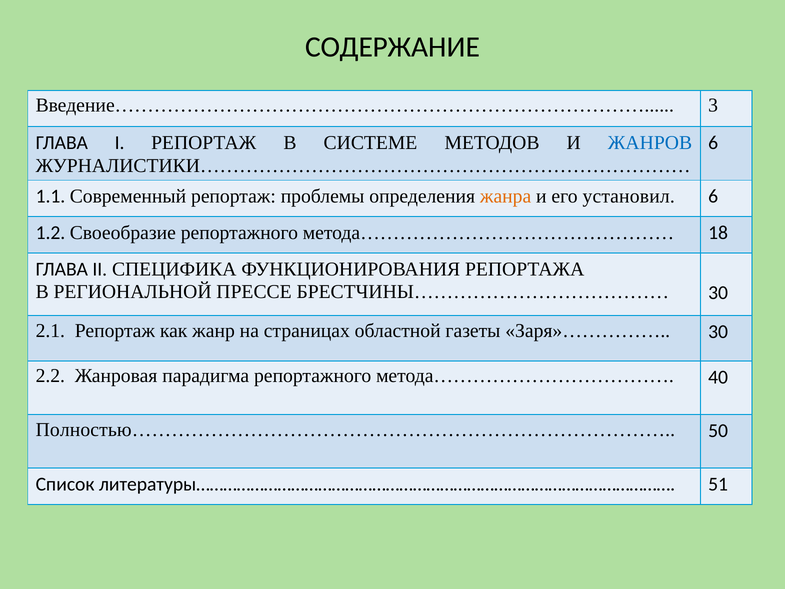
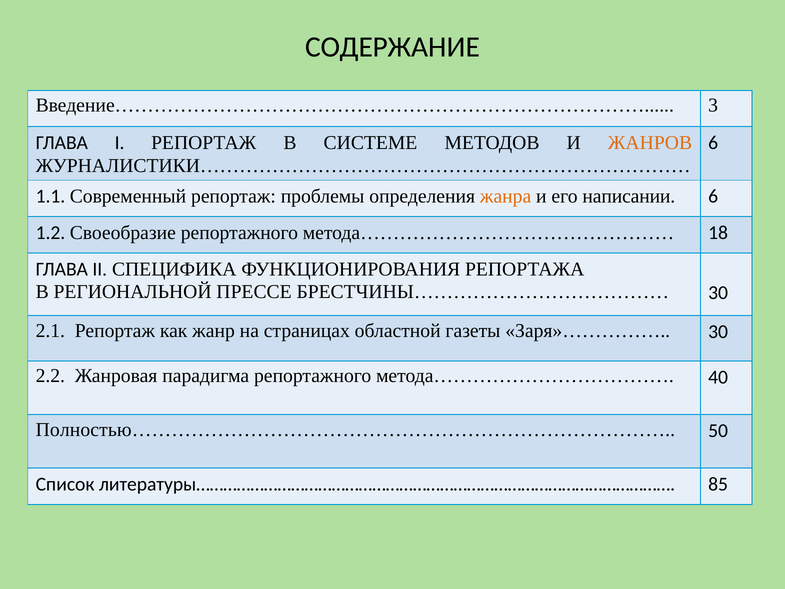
ЖАНРОВ colour: blue -> orange
установил: установил -> написании
51: 51 -> 85
